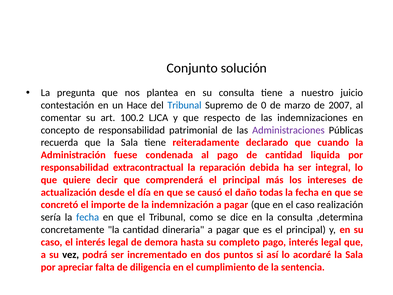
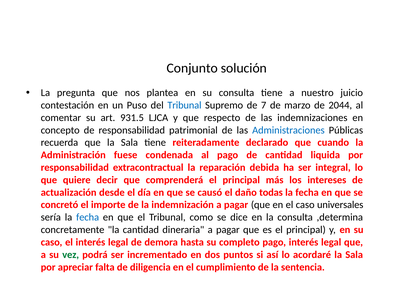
Hace: Hace -> Puso
0: 0 -> 7
2007: 2007 -> 2044
100.2: 100.2 -> 931.5
Administraciones colour: purple -> blue
realización: realización -> universales
vez colour: black -> green
